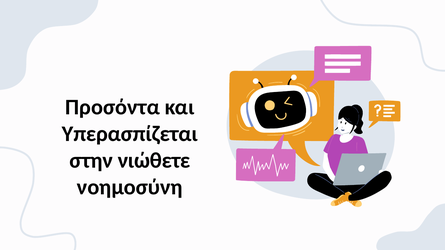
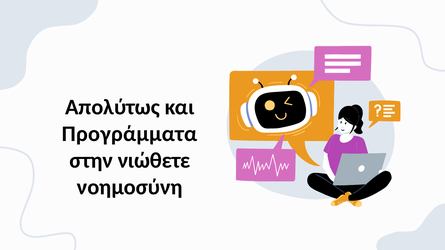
Προσόντα: Προσόντα -> Απολύτως
Υπερασπίζεται: Υπερασπίζεται -> Προγράμματα
